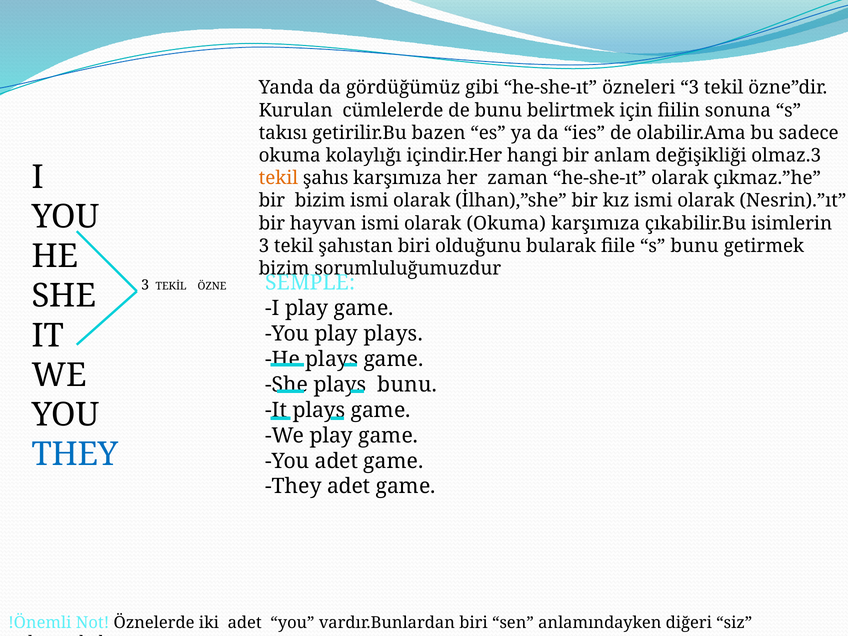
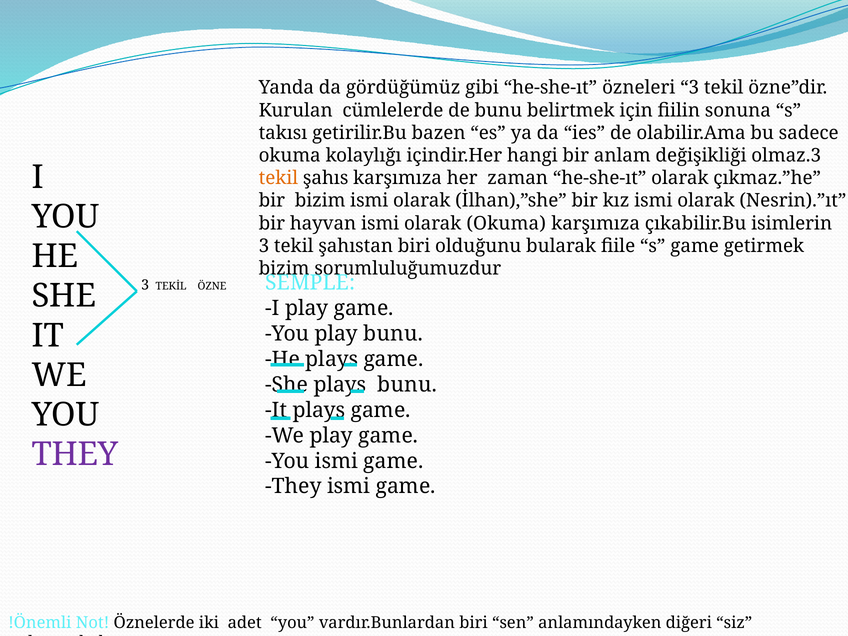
s bunu: bunu -> game
play plays: plays -> bunu
THEY at (75, 454) colour: blue -> purple
You adet: adet -> ismi
They adet: adet -> ismi
